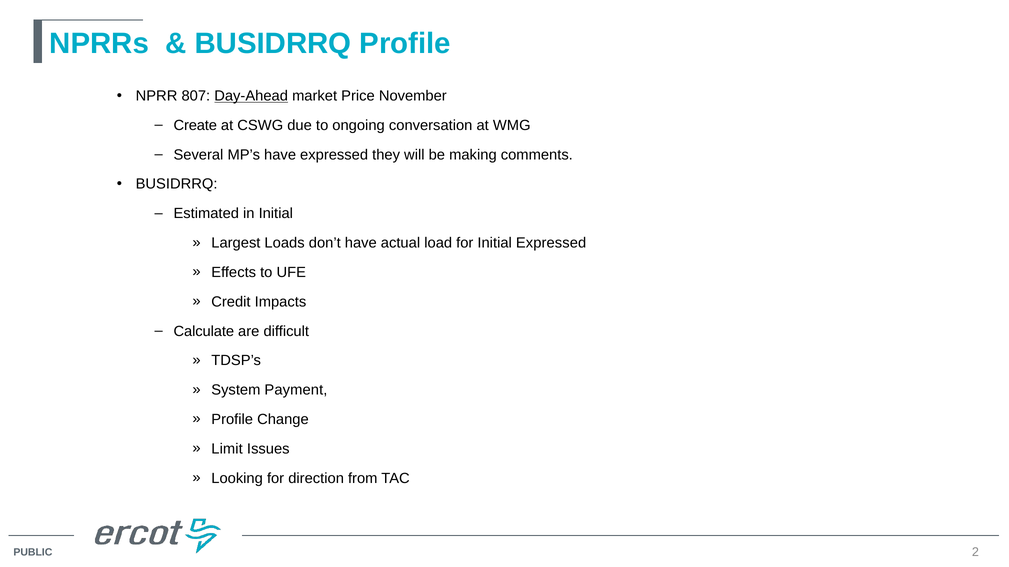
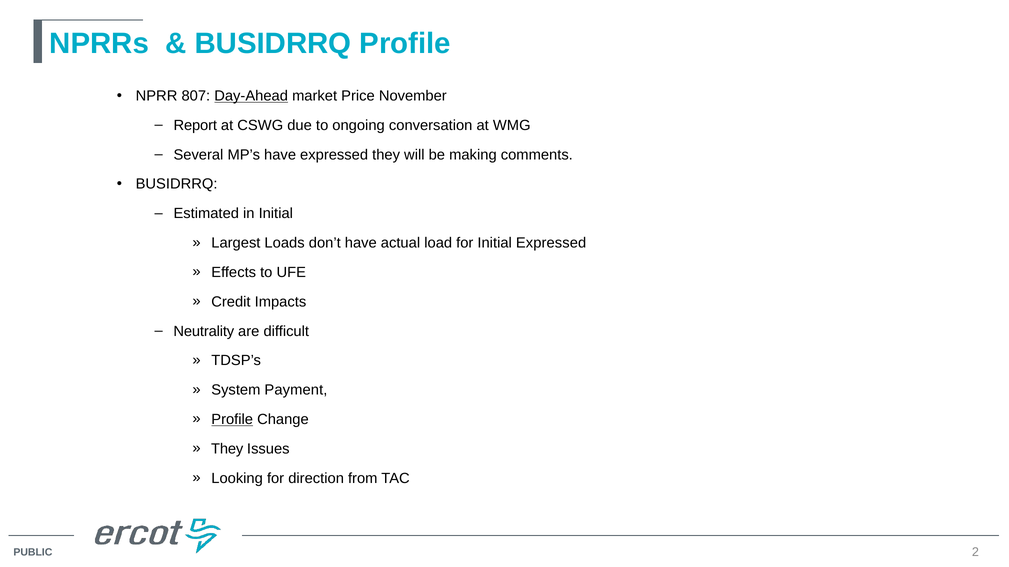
Create: Create -> Report
Calculate: Calculate -> Neutrality
Profile at (232, 420) underline: none -> present
Limit at (227, 449): Limit -> They
